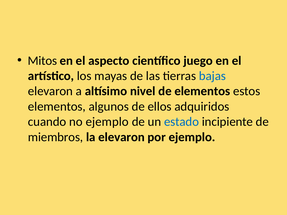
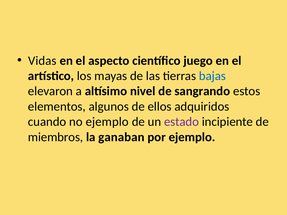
Mitos: Mitos -> Vidas
de elementos: elementos -> sangrando
estado colour: blue -> purple
la elevaron: elevaron -> ganaban
